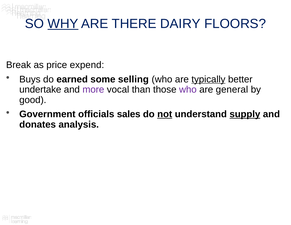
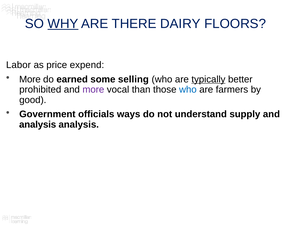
Break: Break -> Labor
Buys at (30, 79): Buys -> More
undertake: undertake -> prohibited
who at (188, 90) colour: purple -> blue
general: general -> farmers
sales: sales -> ways
not underline: present -> none
supply underline: present -> none
donates at (38, 124): donates -> analysis
